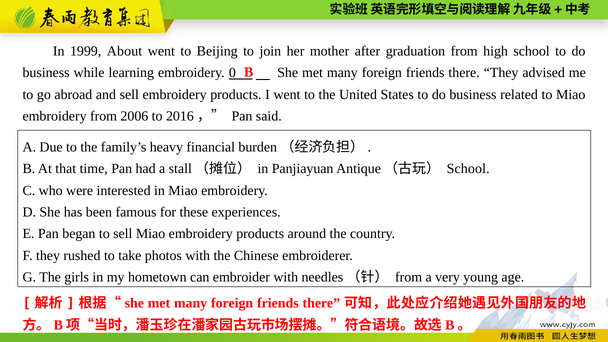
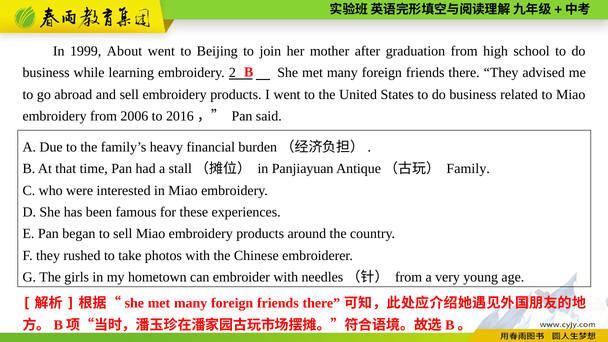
0: 0 -> 2
School at (468, 169): School -> Family
